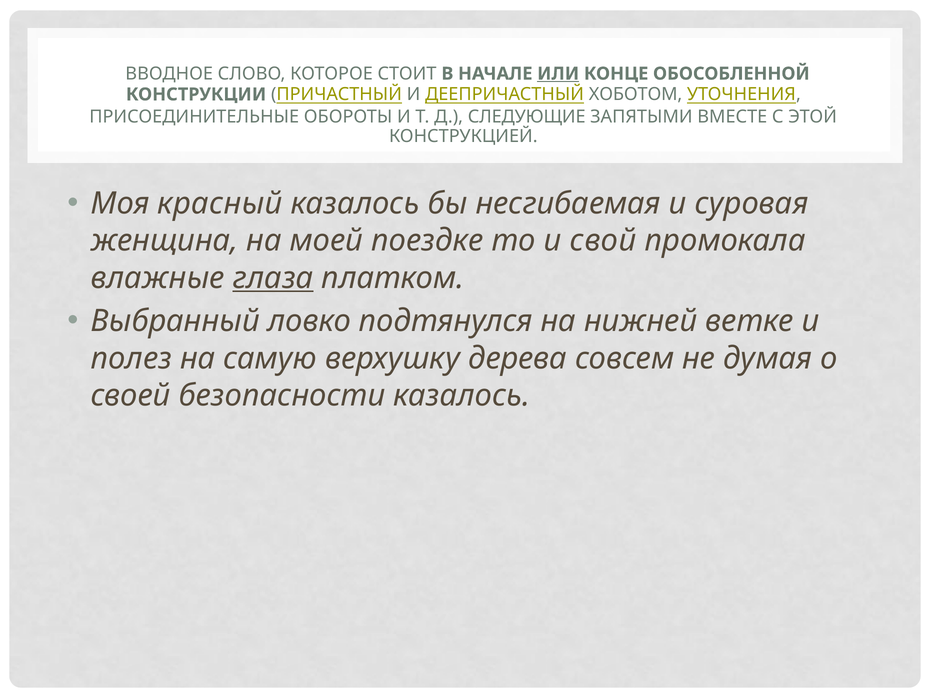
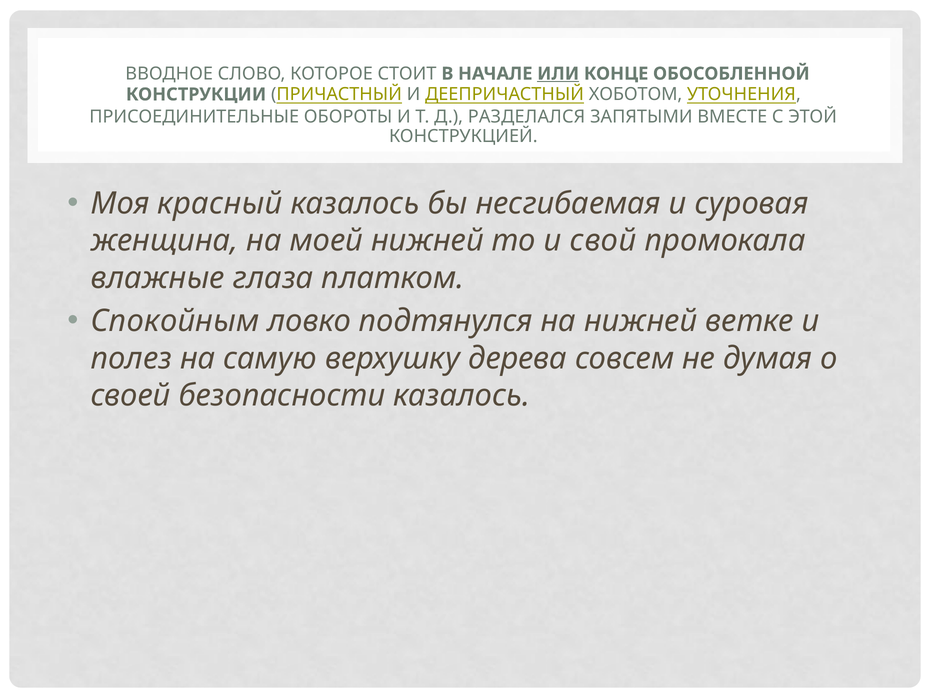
СЛЕДУЮЩИЕ: СЛЕДУЮЩИЕ -> РАЗДЕЛАЛСЯ
моей поездке: поездке -> нижней
глаза underline: present -> none
Выбранный: Выбранный -> Спокойным
